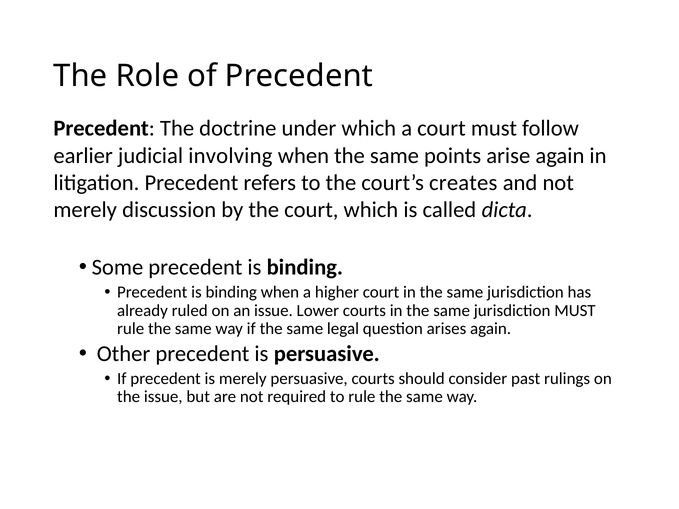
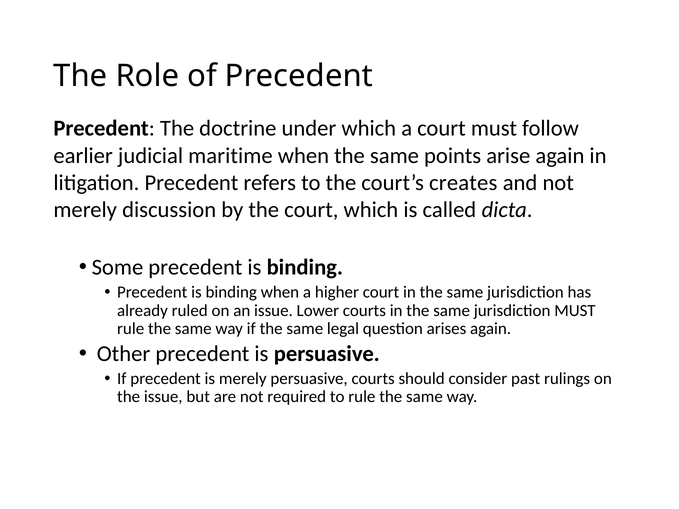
involving: involving -> maritime
